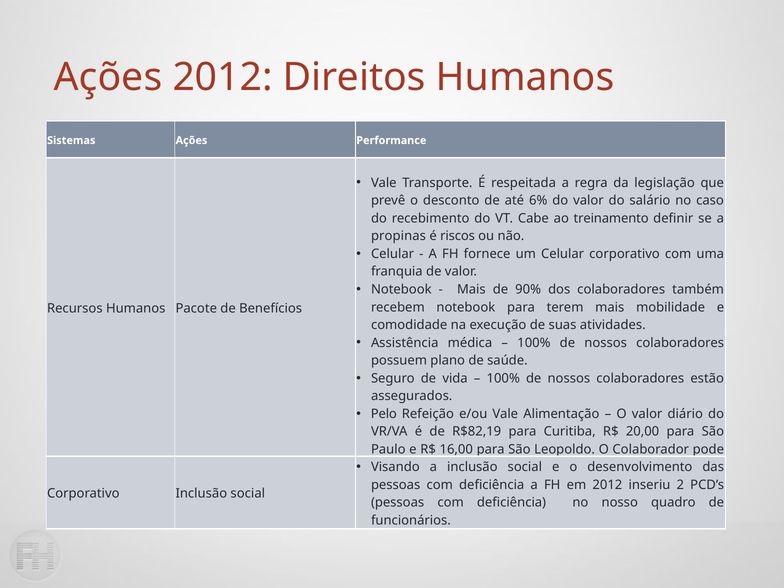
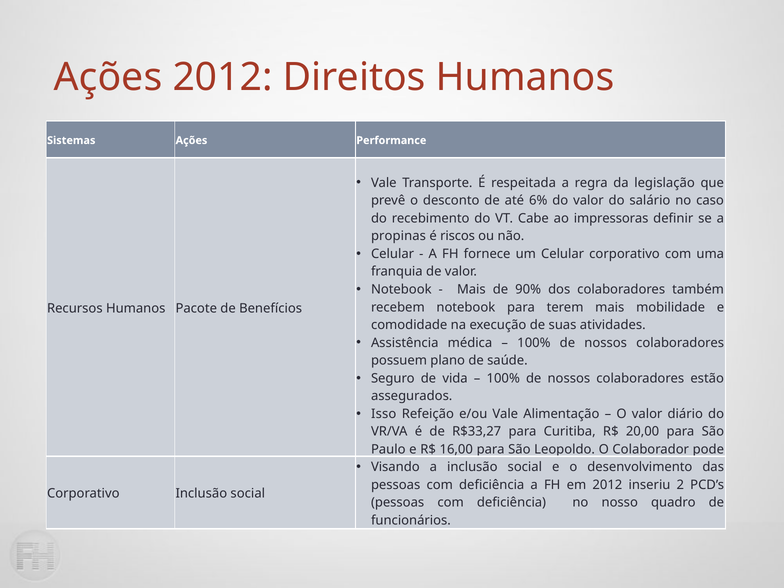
treinamento: treinamento -> impressoras
Pelo: Pelo -> Isso
R$82,19: R$82,19 -> R$33,27
